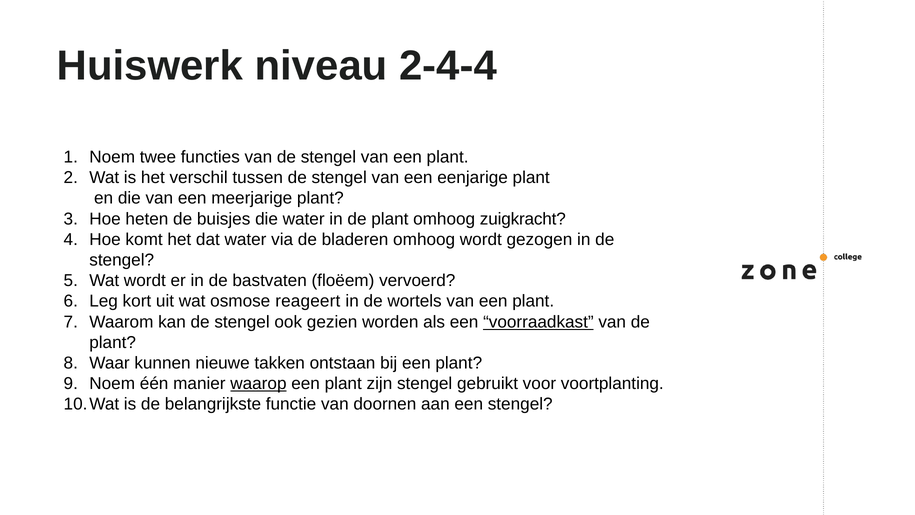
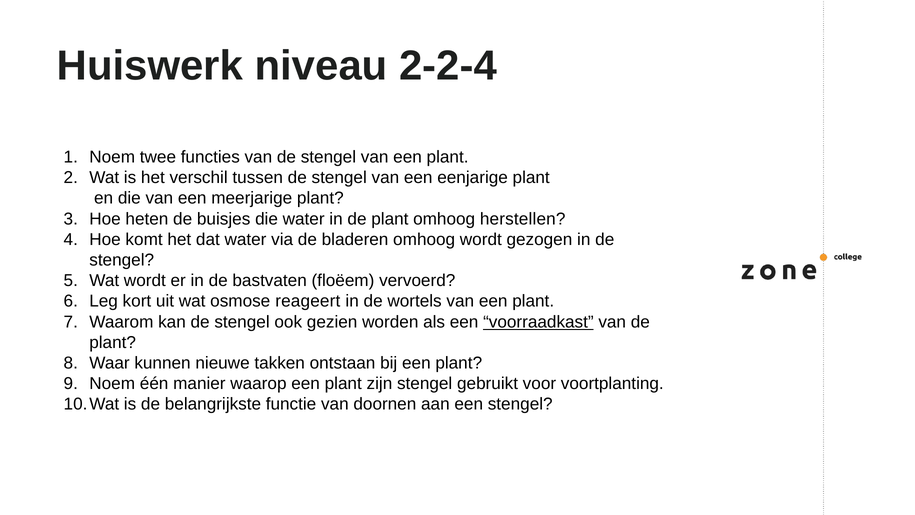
2-4-4: 2-4-4 -> 2-2-4
zuigkracht: zuigkracht -> herstellen
waarop underline: present -> none
